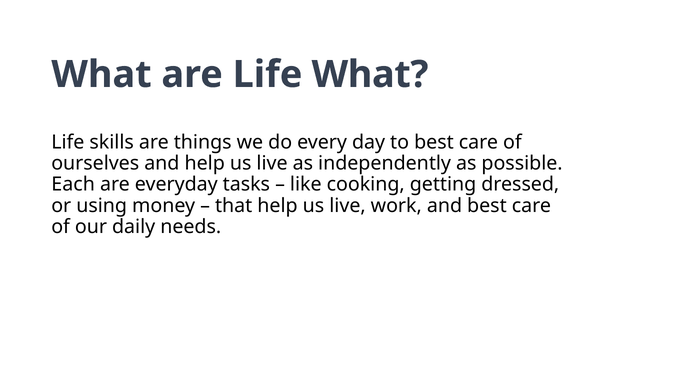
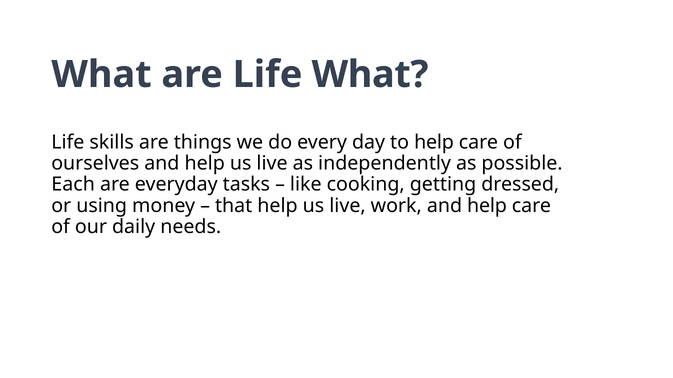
to best: best -> help
work and best: best -> help
